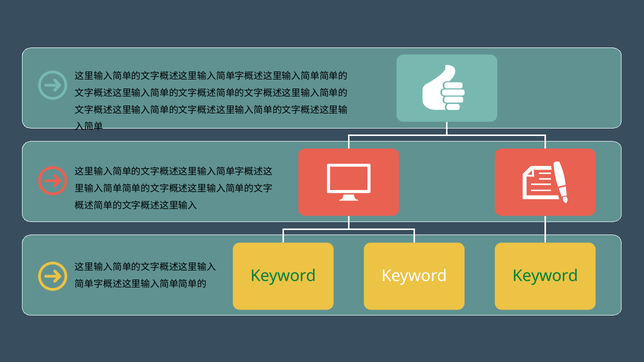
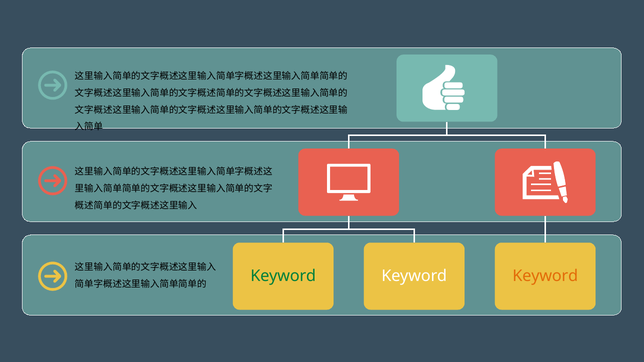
Keyword at (545, 276) colour: green -> orange
